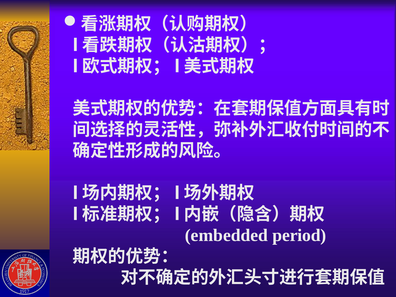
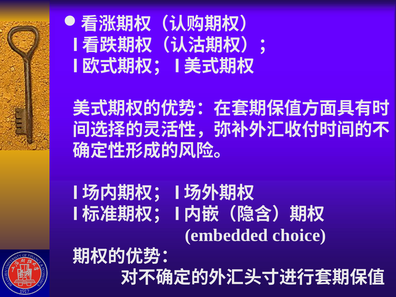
period: period -> choice
